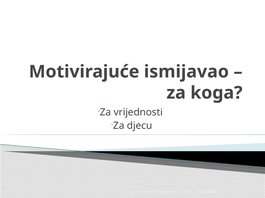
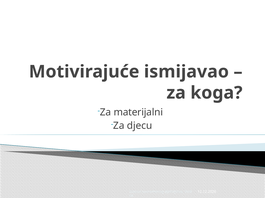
vrijednosti: vrijednosti -> materijalni
